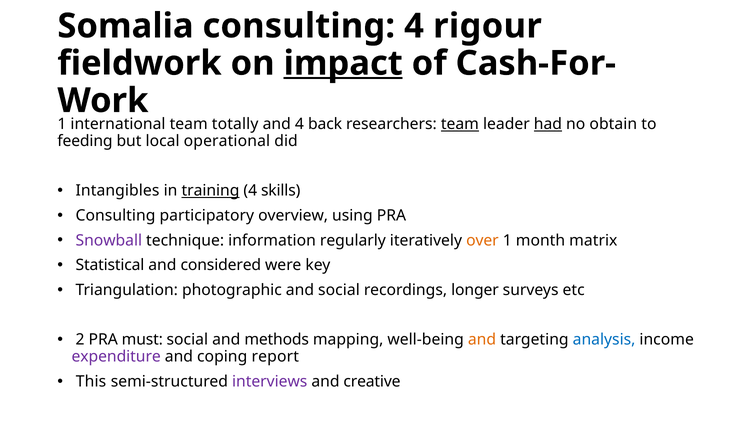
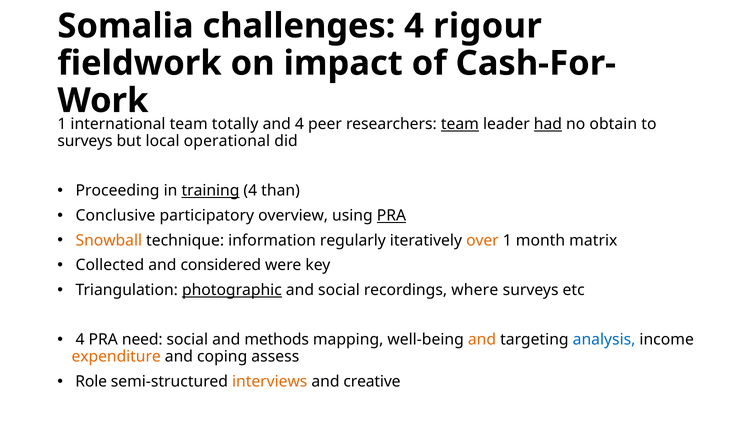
Somalia consulting: consulting -> challenges
impact underline: present -> none
back: back -> peer
feeding at (85, 141): feeding -> surveys
Intangibles: Intangibles -> Proceeding
skills: skills -> than
Consulting at (116, 215): Consulting -> Conclusive
PRA at (391, 215) underline: none -> present
Snowball colour: purple -> orange
Statistical: Statistical -> Collected
photographic underline: none -> present
longer: longer -> where
2 at (80, 339): 2 -> 4
must: must -> need
expenditure colour: purple -> orange
report: report -> assess
This: This -> Role
interviews colour: purple -> orange
